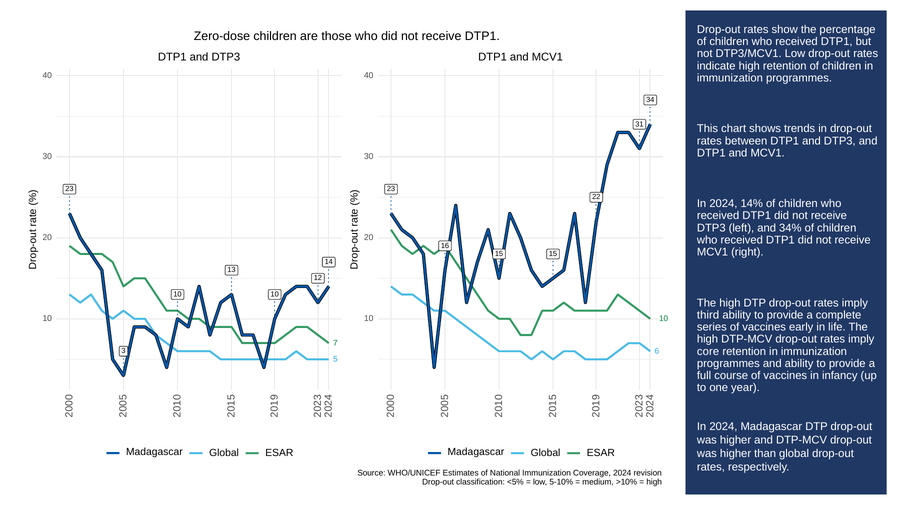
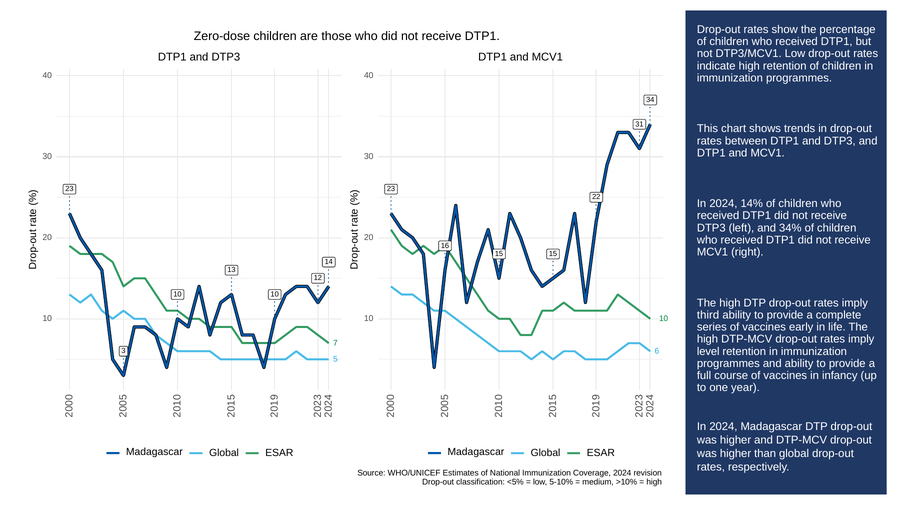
core: core -> level
